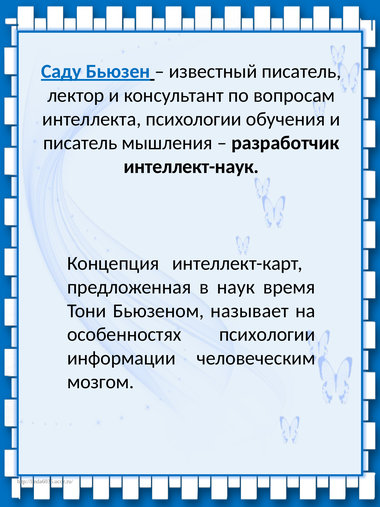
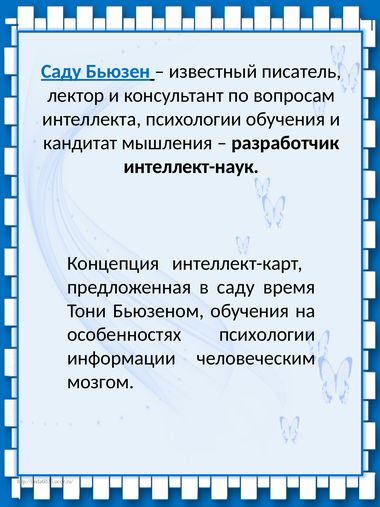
писатель at (80, 143): писатель -> кандитат
в наук: наук -> саду
Бьюзеном называет: называет -> обучения
